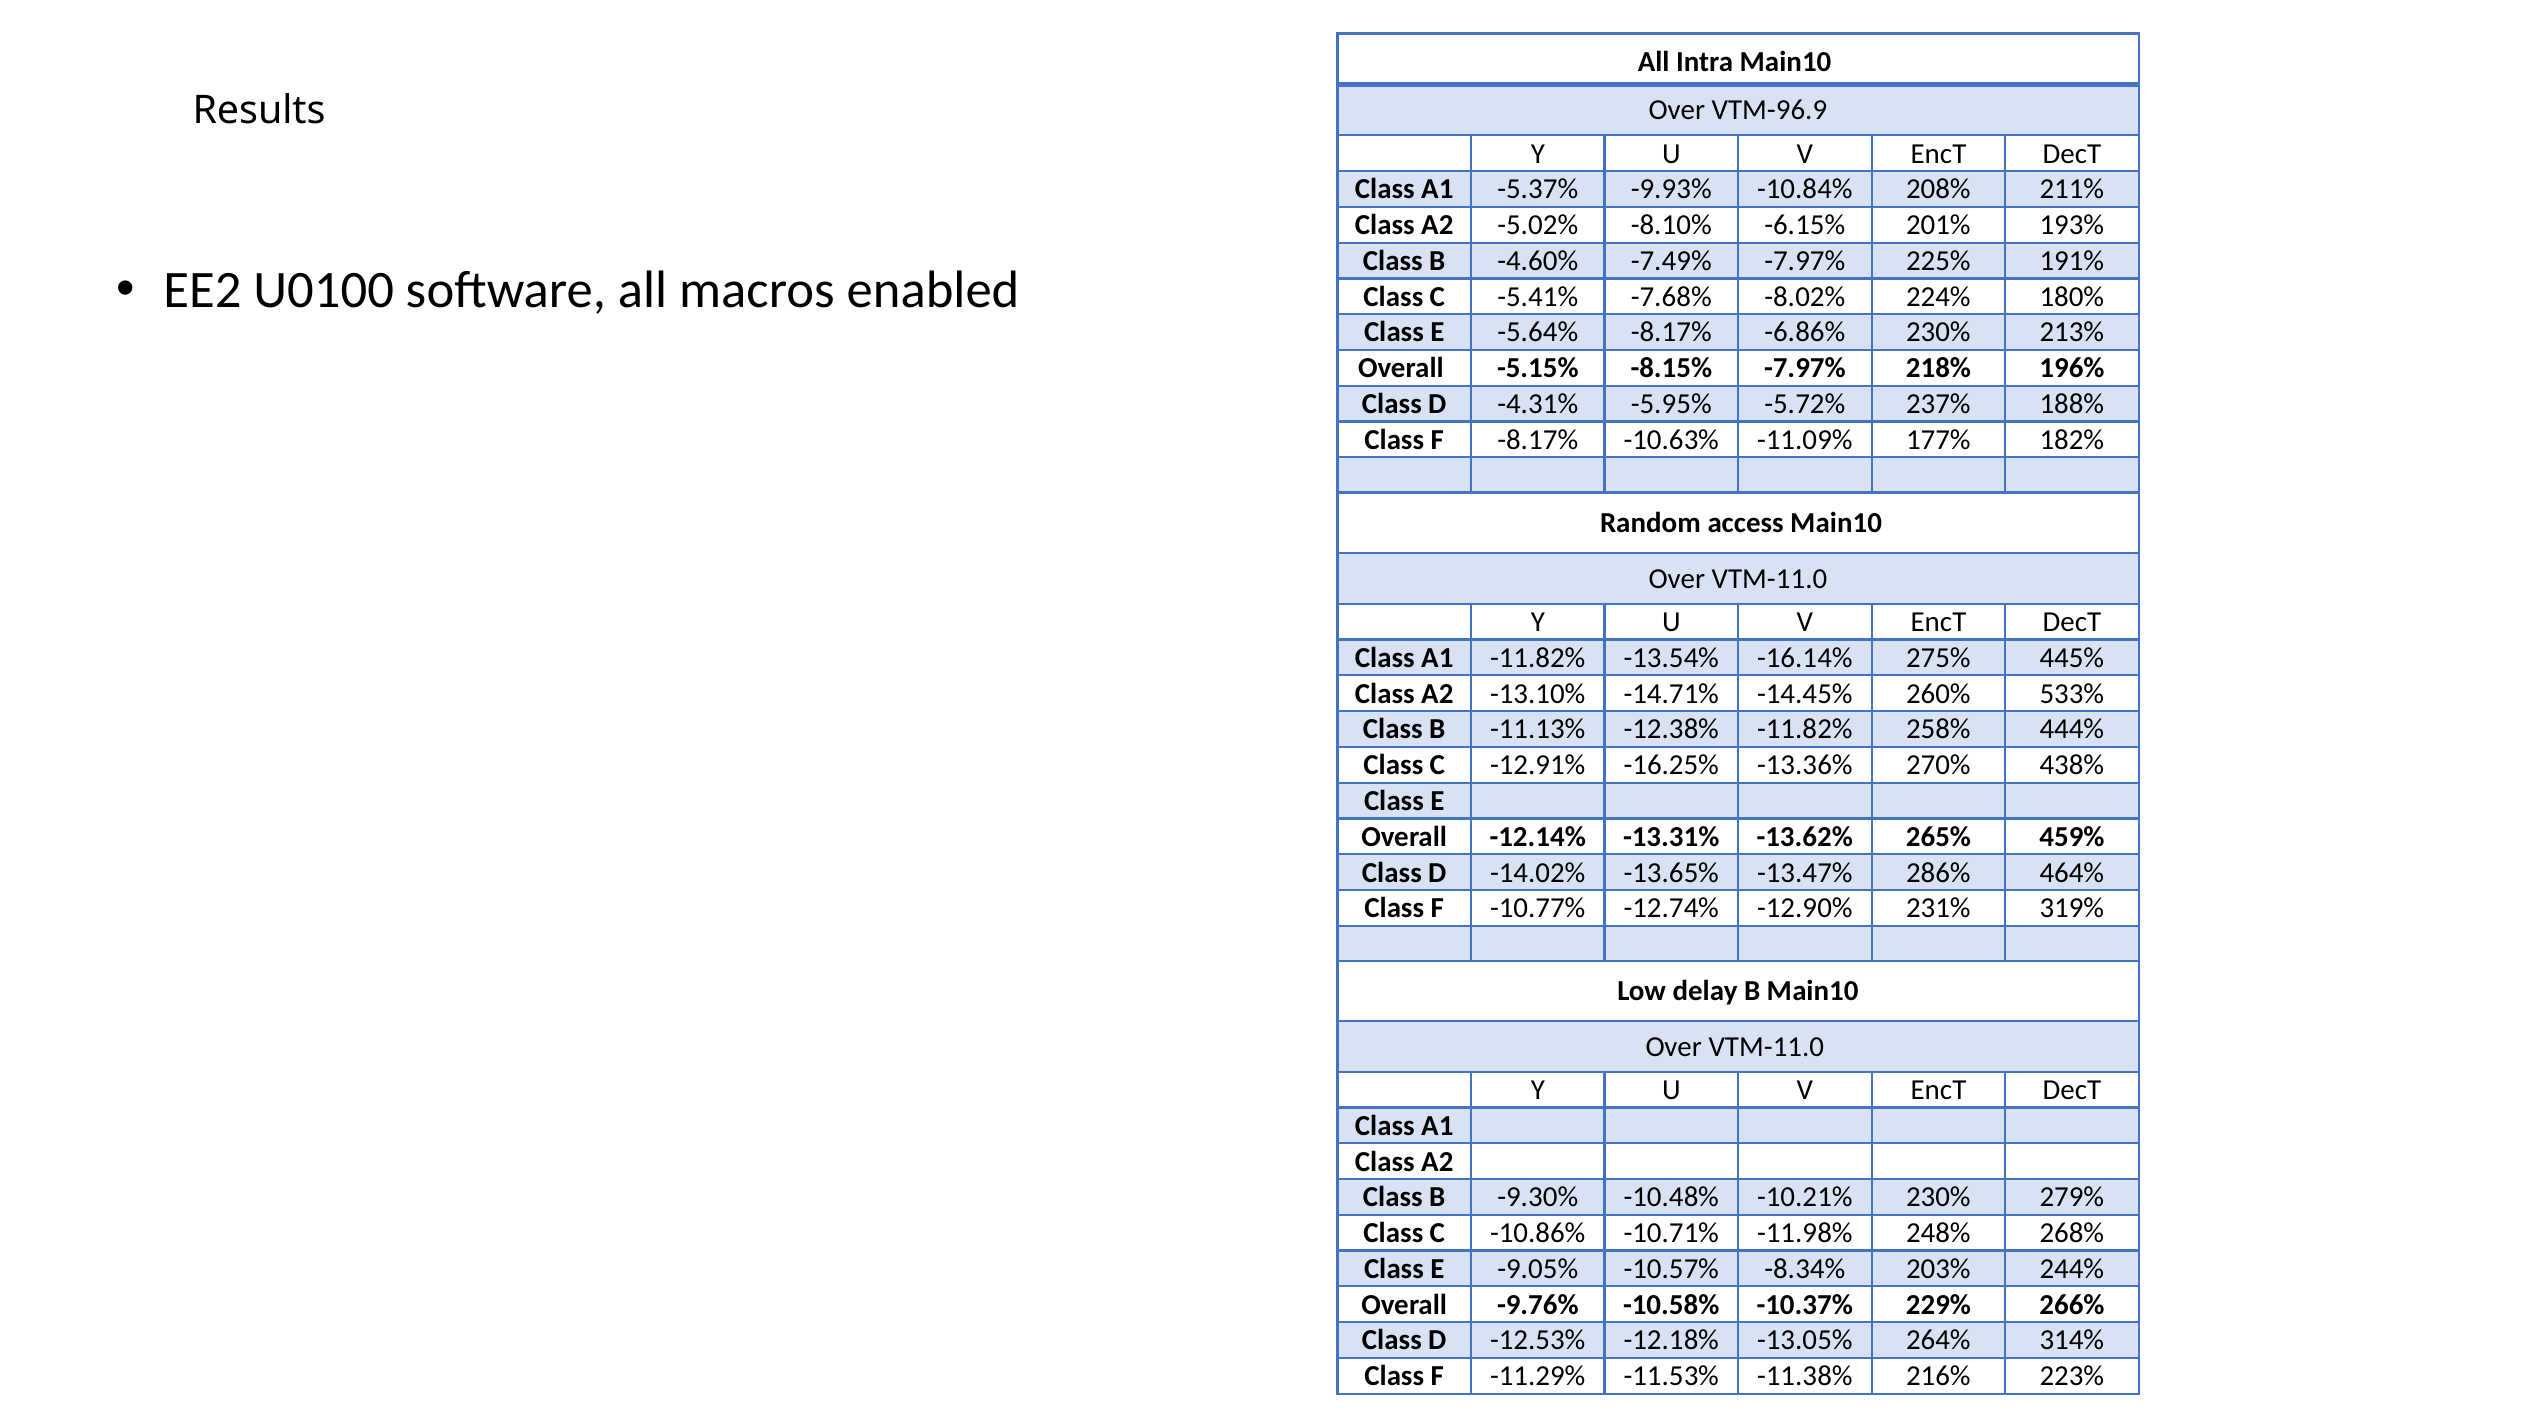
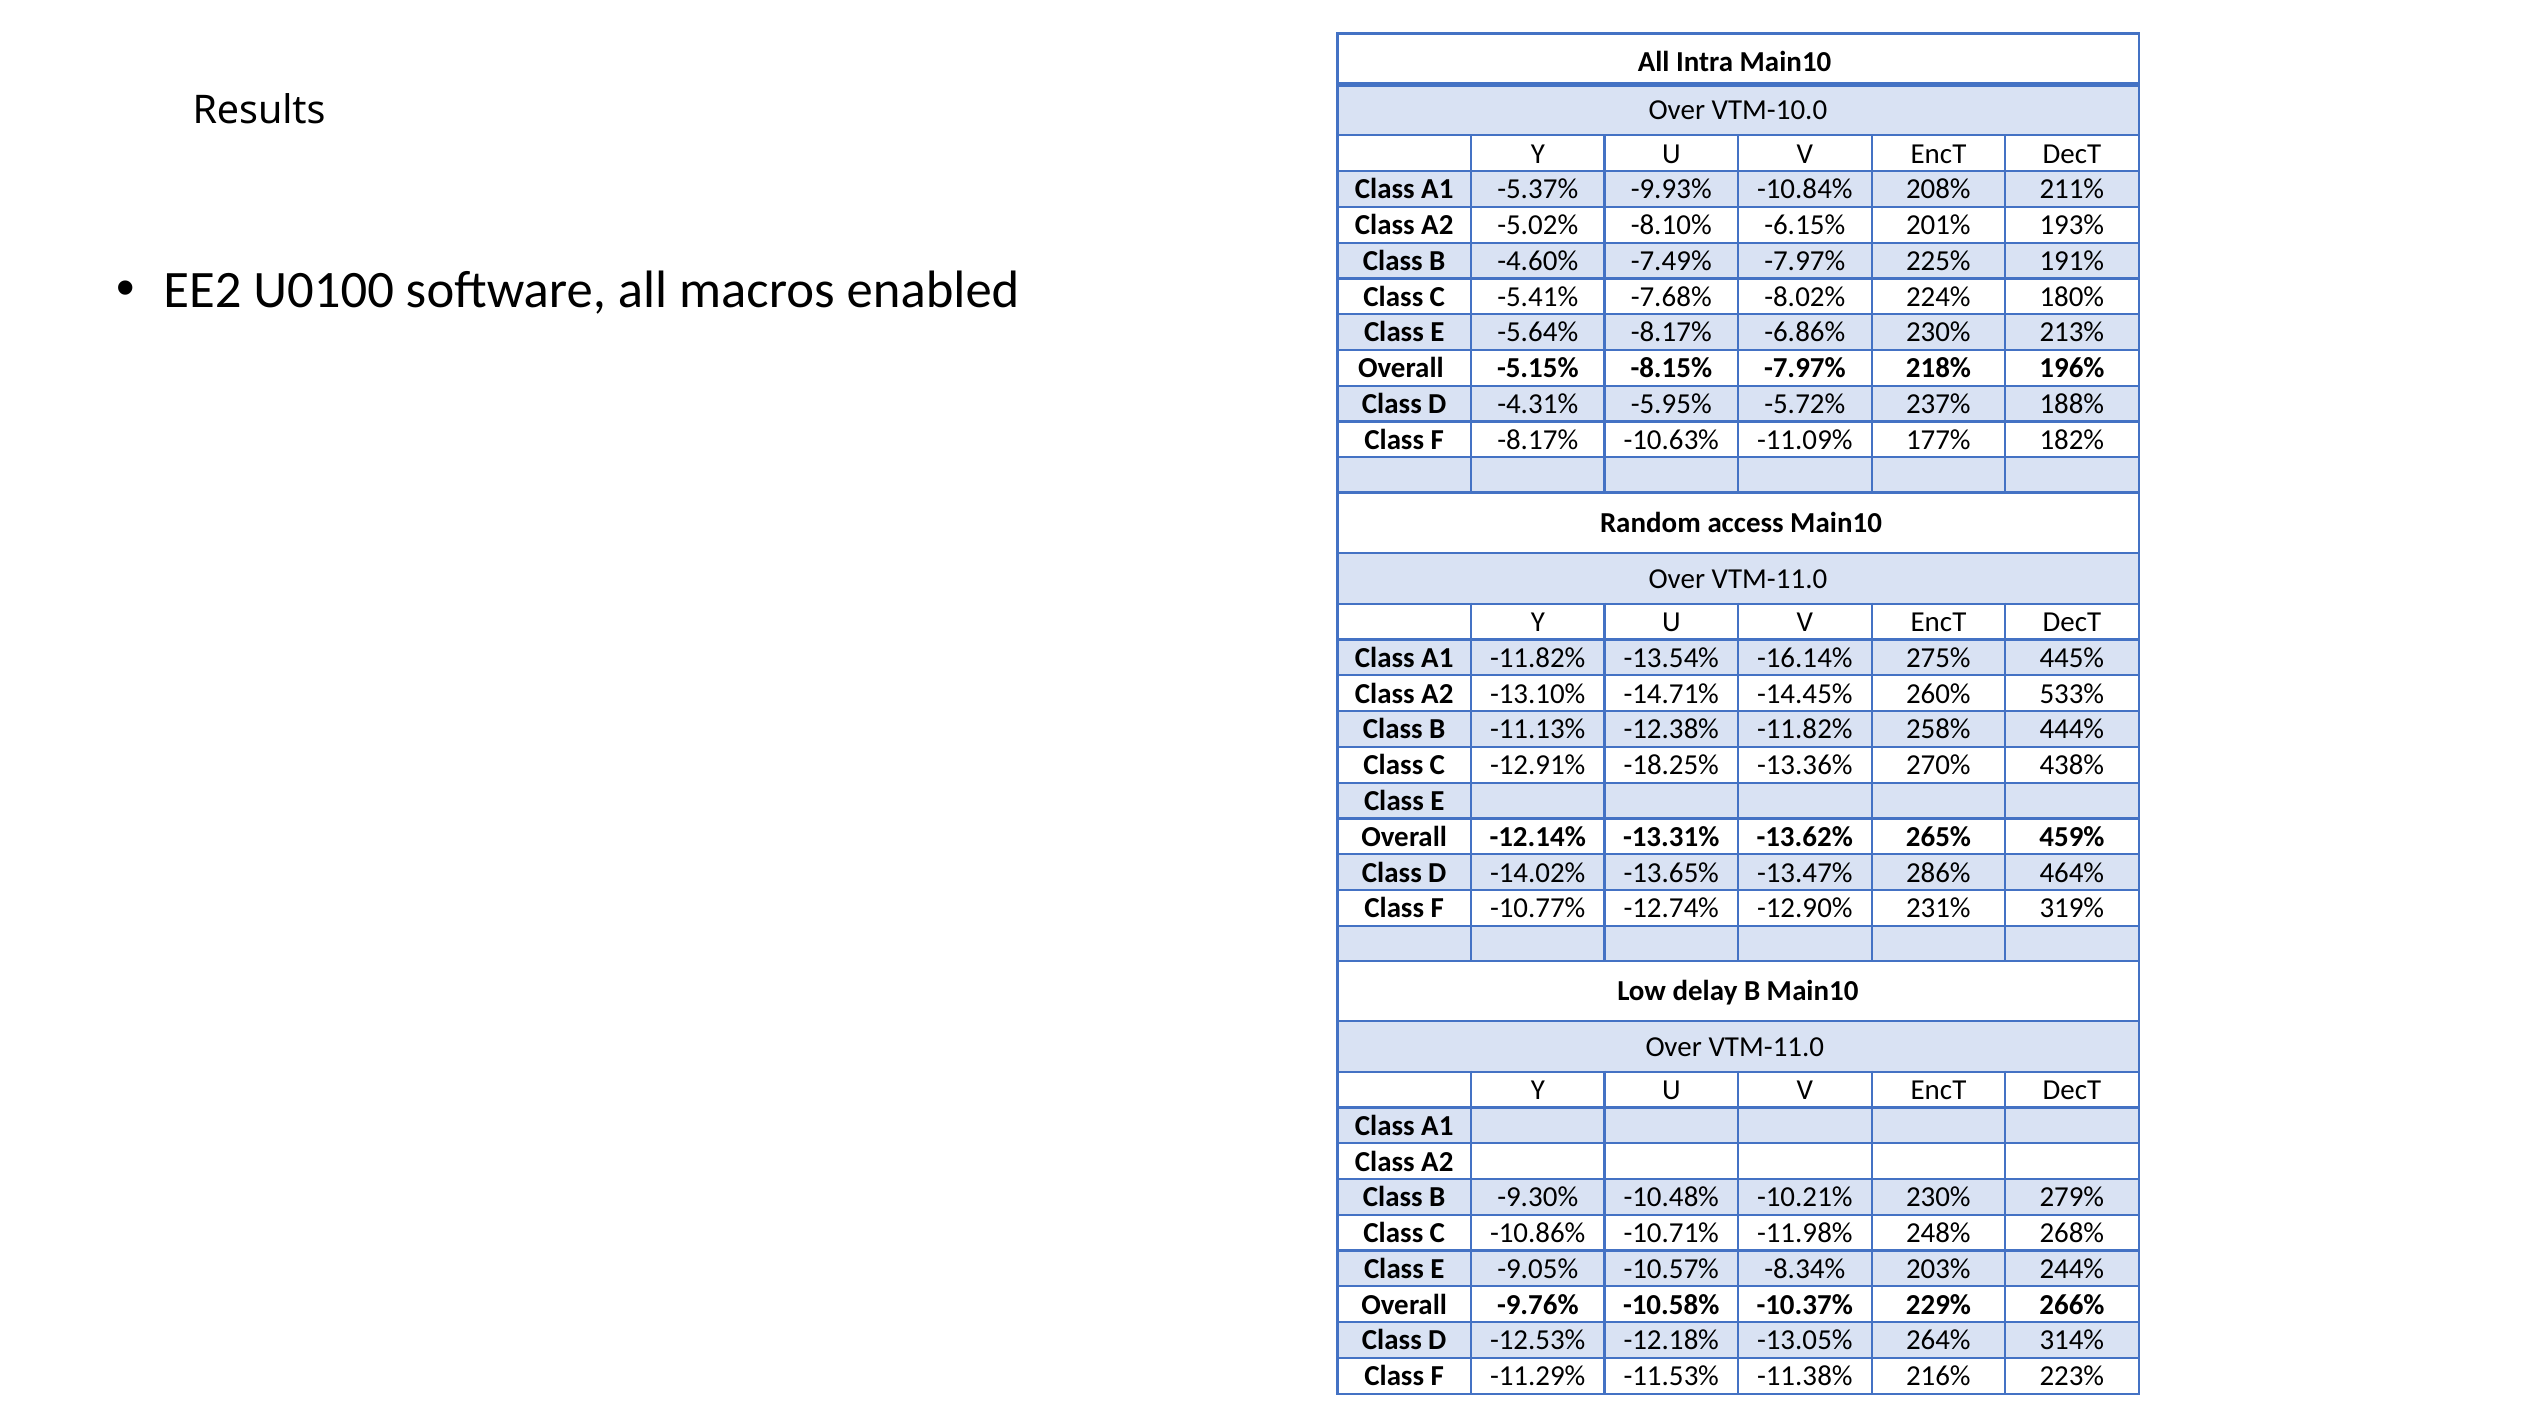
VTM-96.9: VTM-96.9 -> VTM-10.0
-16.25%: -16.25% -> -18.25%
